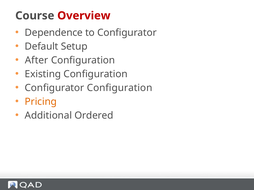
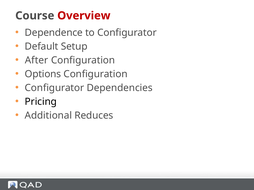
Existing: Existing -> Options
Configurator Configuration: Configuration -> Dependencies
Pricing colour: orange -> black
Ordered: Ordered -> Reduces
